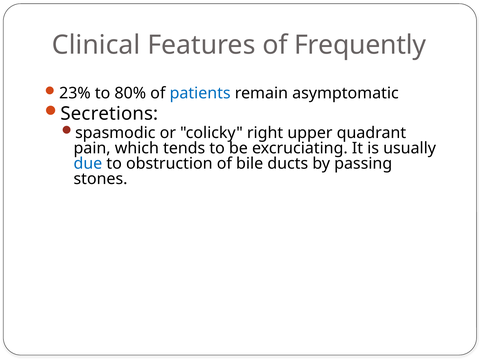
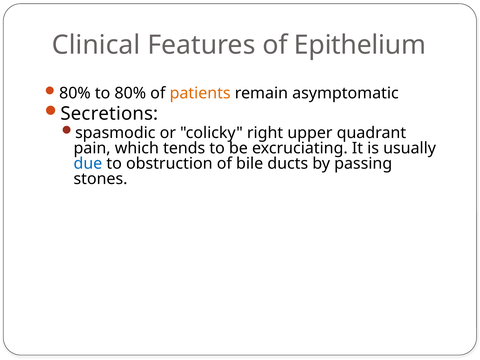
Frequently: Frequently -> Epithelium
23% at (75, 93): 23% -> 80%
patients colour: blue -> orange
